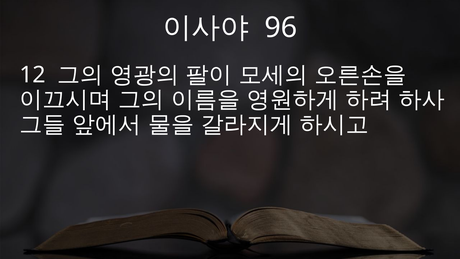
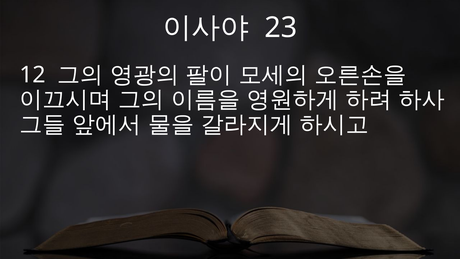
96: 96 -> 23
